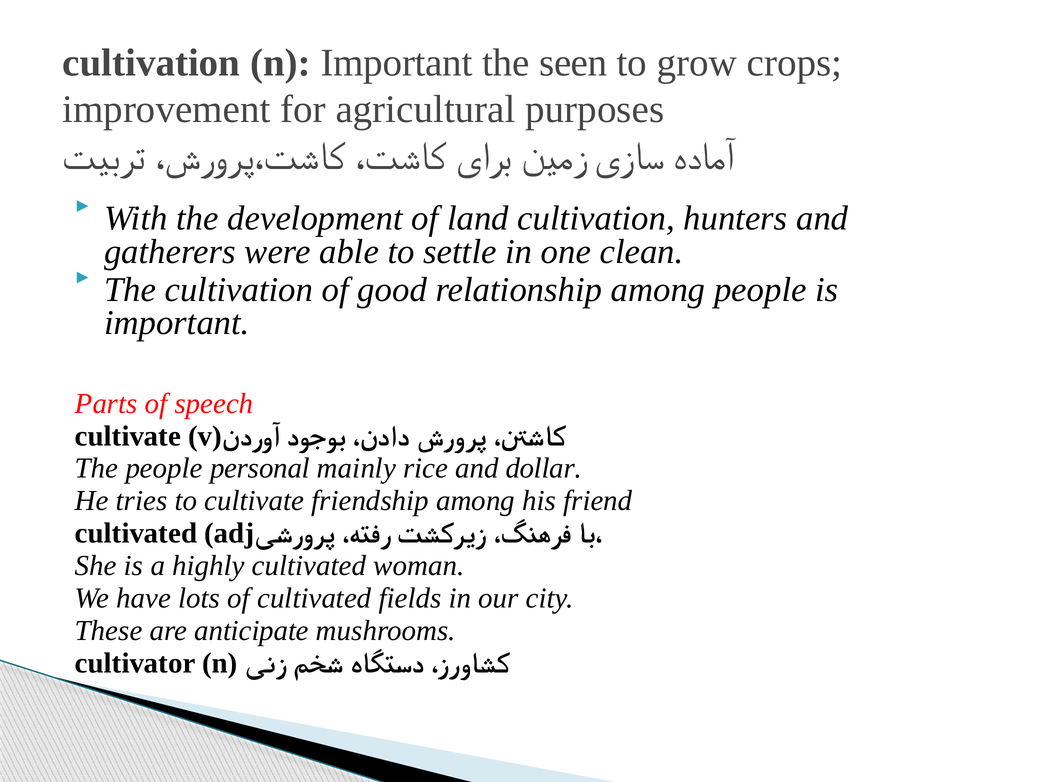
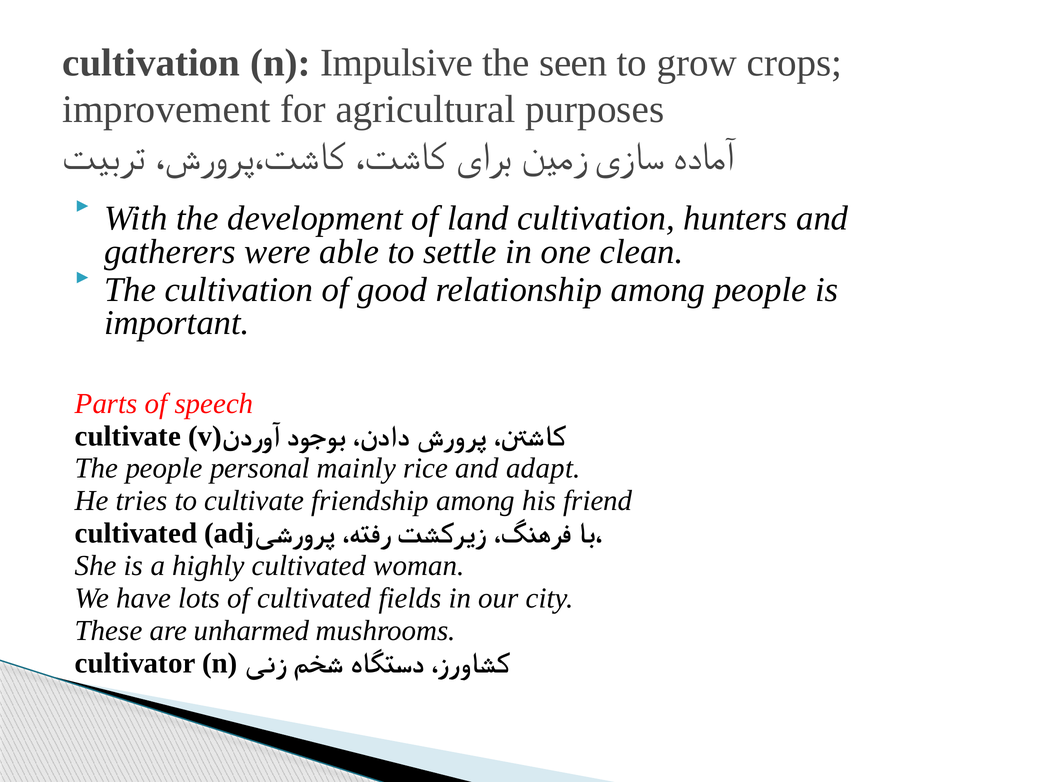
n Important: Important -> Impulsive
dollar: dollar -> adapt
anticipate: anticipate -> unharmed
